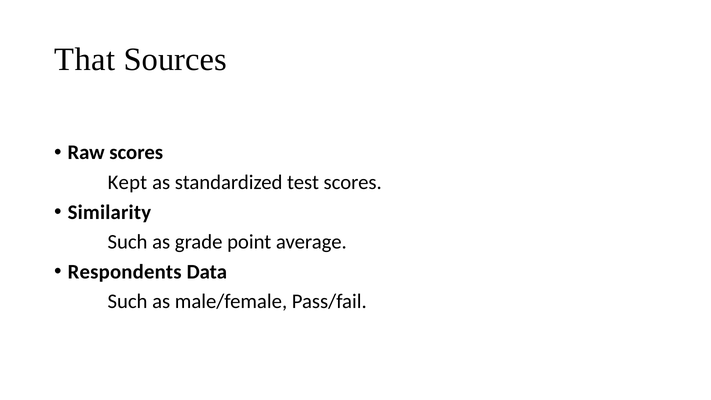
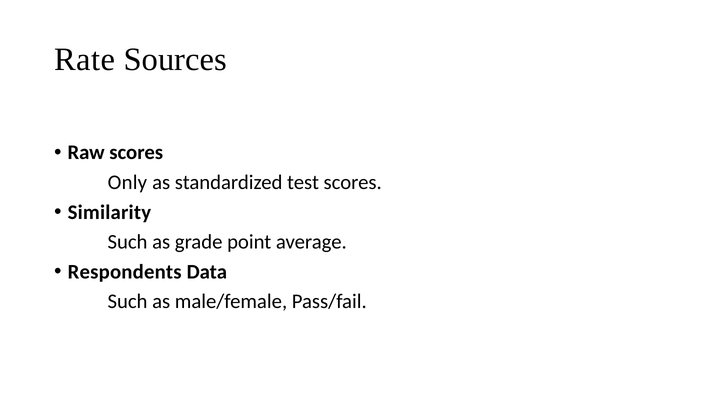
That: That -> Rate
Kept: Kept -> Only
